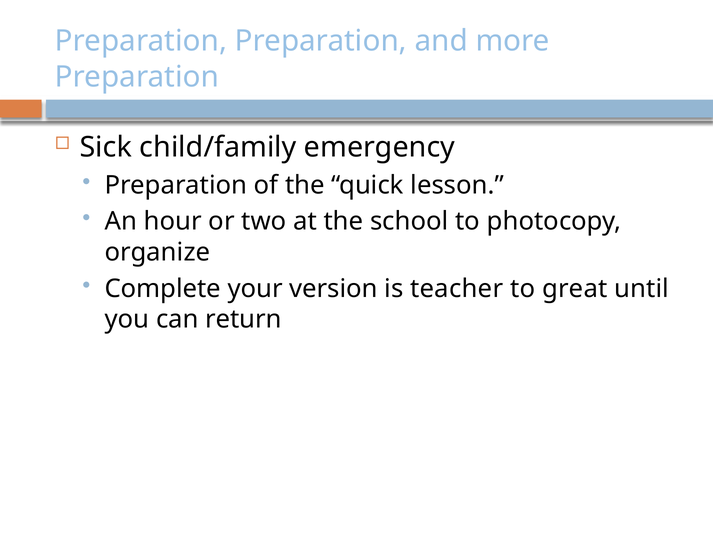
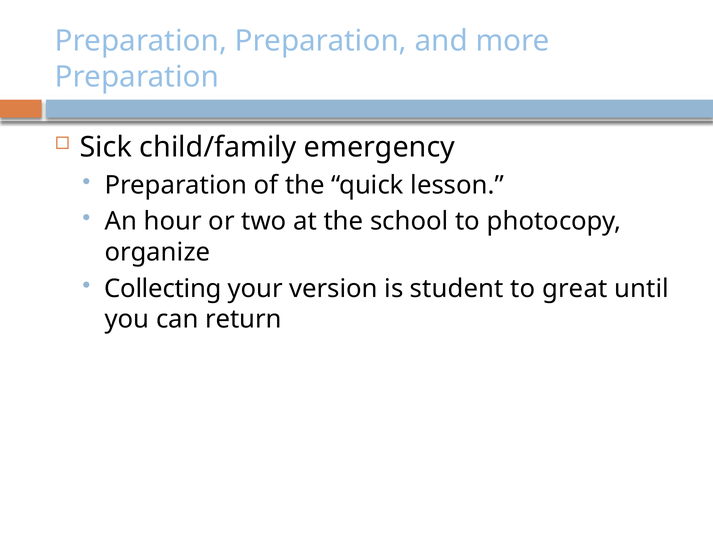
Complete: Complete -> Collecting
teacher: teacher -> student
